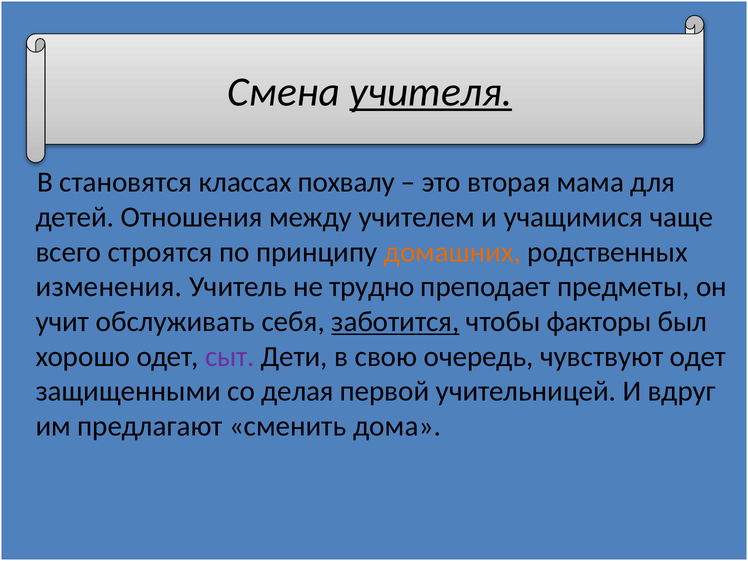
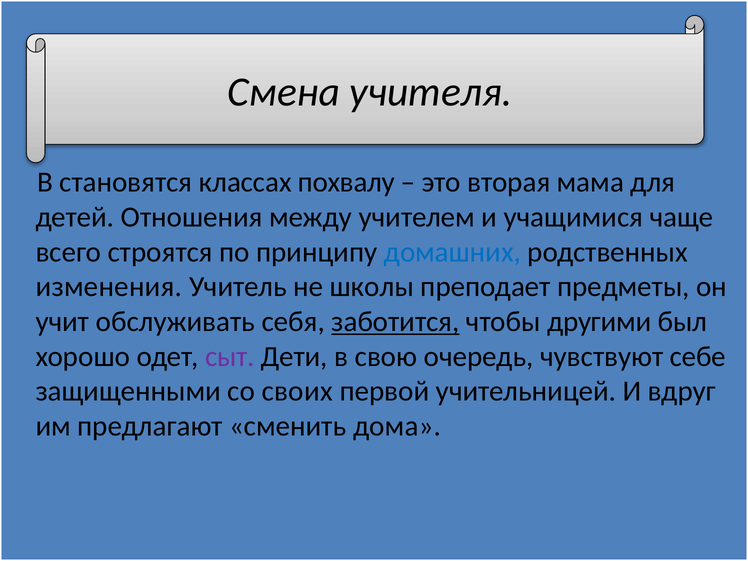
учителя underline: present -> none
домашних colour: orange -> blue
трудно: трудно -> школы
факторы: факторы -> другими
чувствуют одет: одет -> себе
делая: делая -> своих
